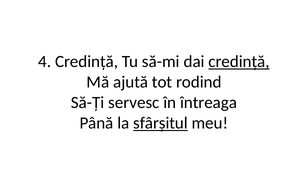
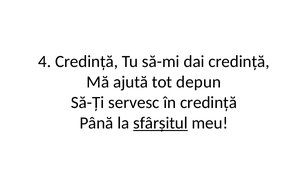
credință at (239, 62) underline: present -> none
rodind: rodind -> depun
în întreaga: întreaga -> credință
